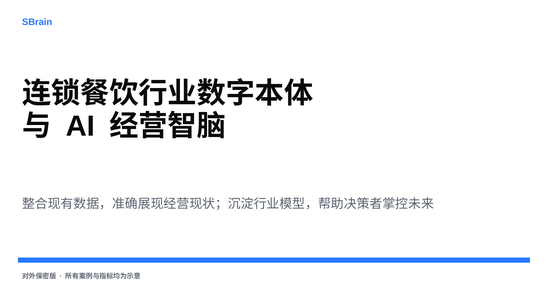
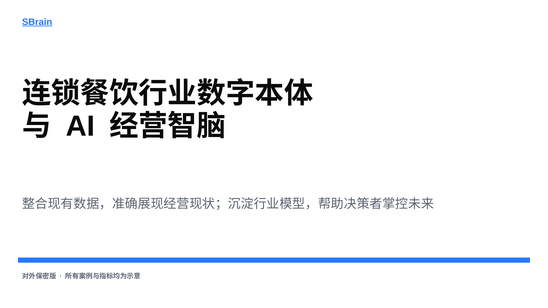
SBrain underline: none -> present
